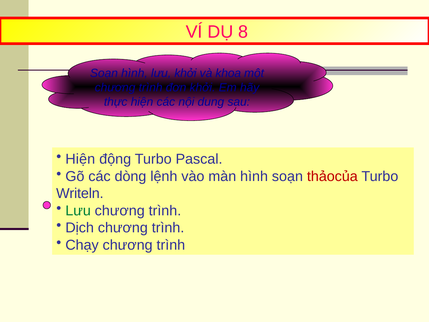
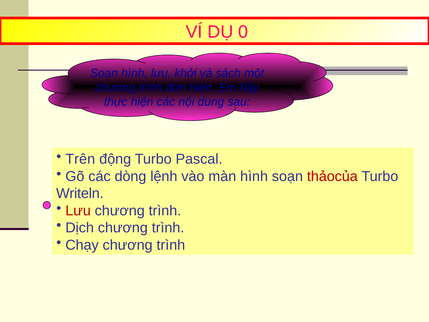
8: 8 -> 0
khoa: khoa -> sách
đơn khởi: khởi -> hiện
Hiện at (80, 159): Hiện -> Trên
Lưu at (78, 211) colour: green -> red
